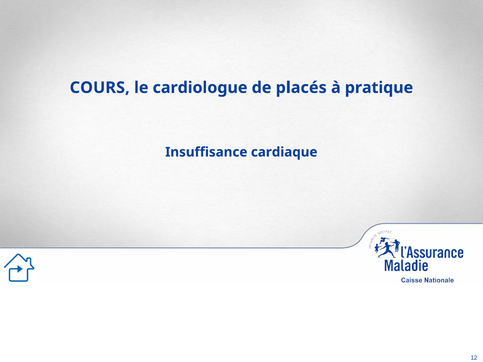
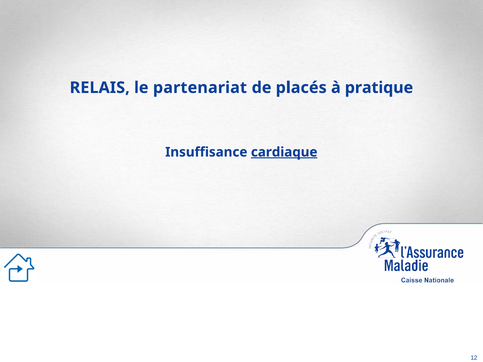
COURS: COURS -> RELAIS
cardiologue: cardiologue -> partenariat
cardiaque underline: none -> present
